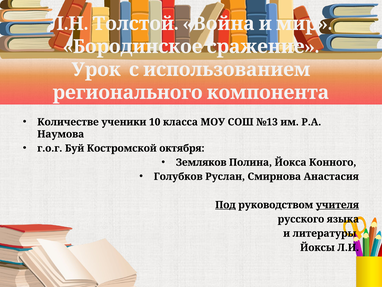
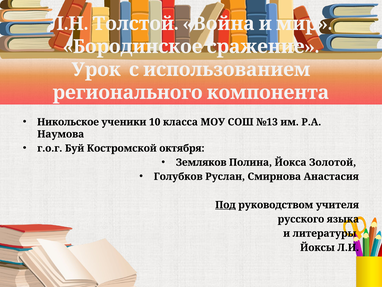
Количестве: Количестве -> Никольское
Конного: Конного -> Золотой
учителя underline: present -> none
